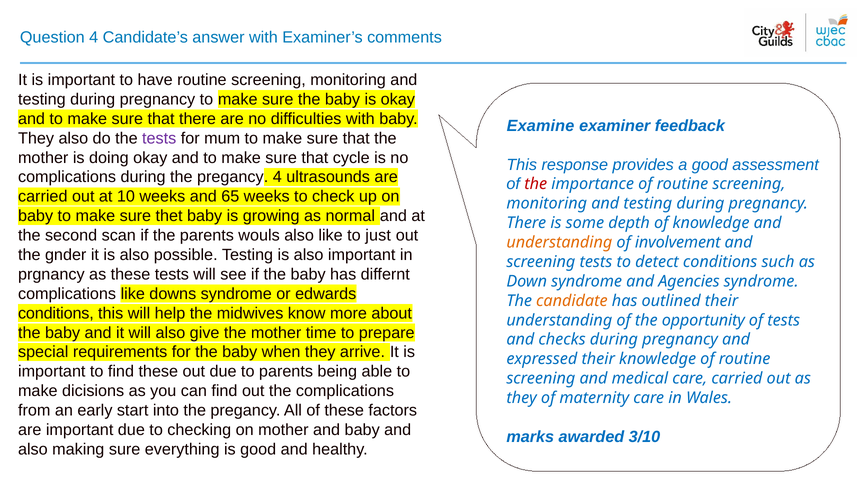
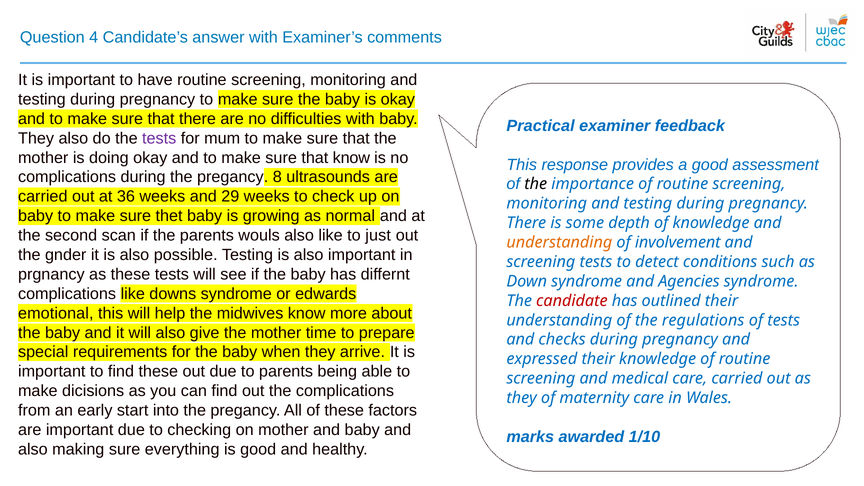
Examine: Examine -> Practical
that cycle: cycle -> know
pregancy 4: 4 -> 8
the at (536, 184) colour: red -> black
10: 10 -> 36
65: 65 -> 29
candidate colour: orange -> red
conditions at (56, 313): conditions -> emotional
opportunity: opportunity -> regulations
3/10: 3/10 -> 1/10
